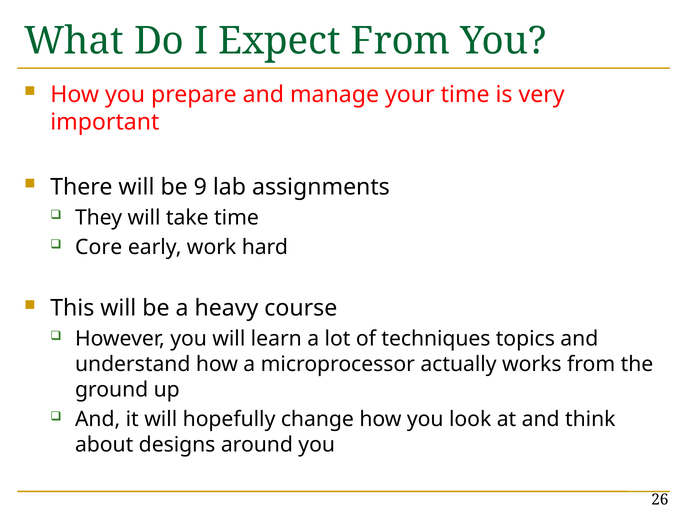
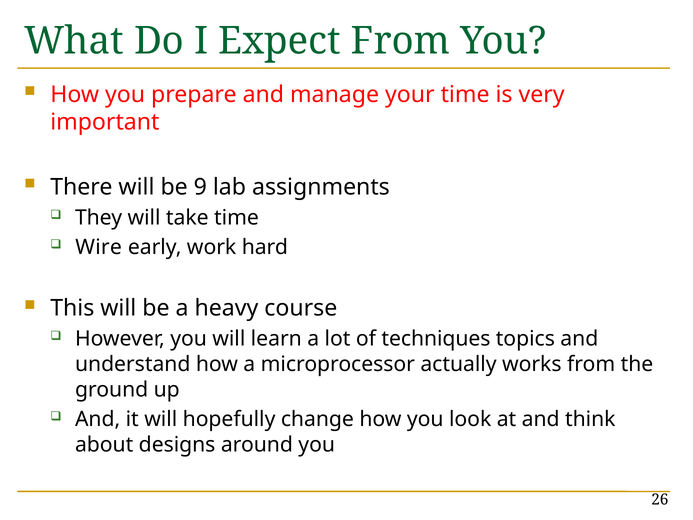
Core: Core -> Wire
